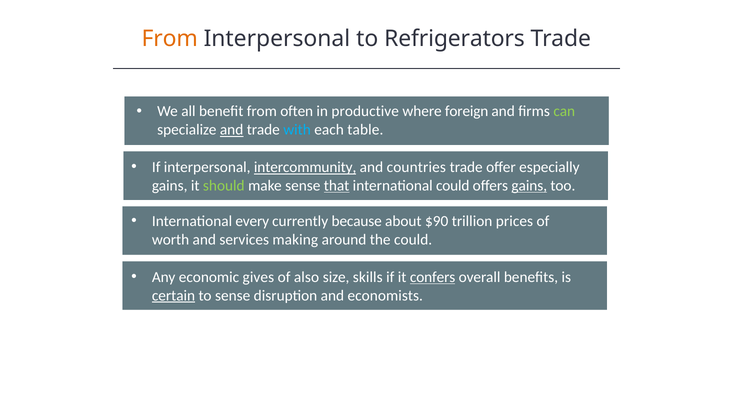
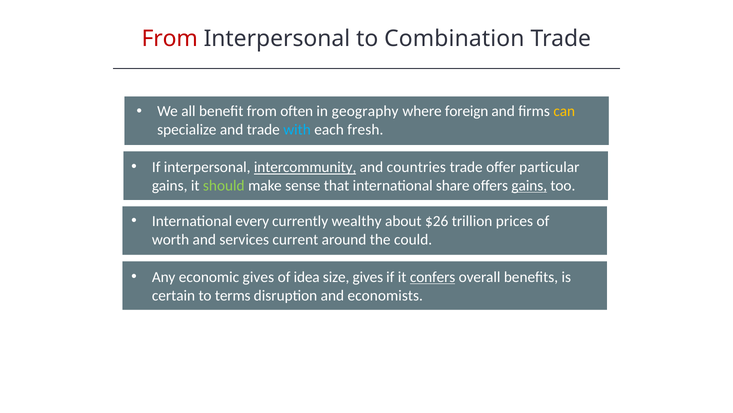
From at (170, 38) colour: orange -> red
Refrigerators: Refrigerators -> Combination
productive: productive -> geography
can colour: light green -> yellow
and at (232, 130) underline: present -> none
table: table -> fresh
especially: especially -> particular
that underline: present -> none
international could: could -> share
because: because -> wealthy
$90: $90 -> $26
making: making -> current
also: also -> idea
size skills: skills -> gives
certain underline: present -> none
to sense: sense -> terms
